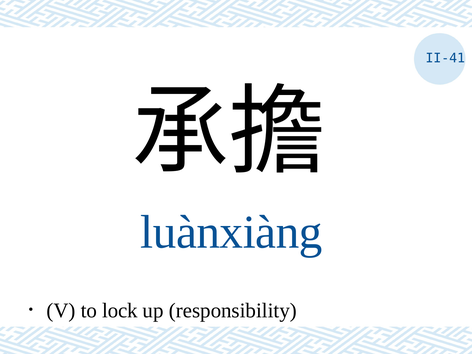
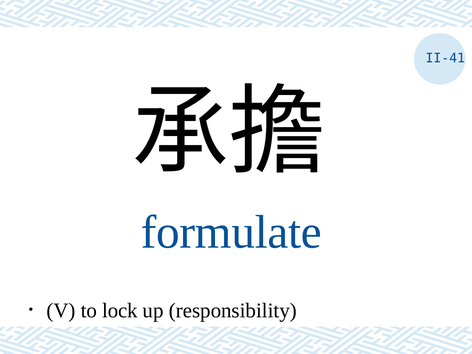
luànxiàng: luànxiàng -> formulate
